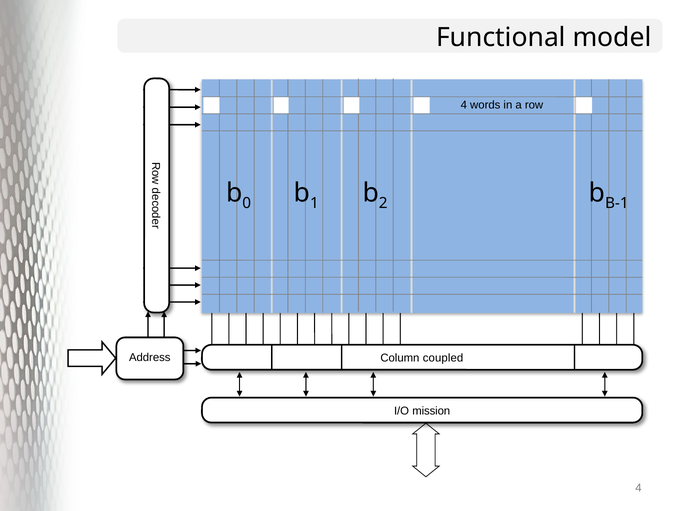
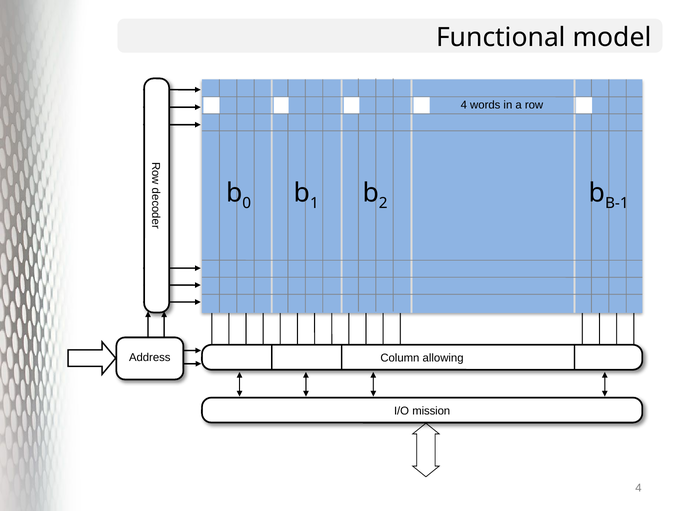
coupled: coupled -> allowing
